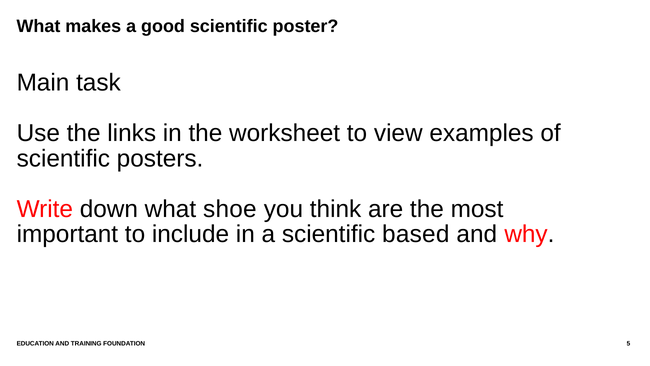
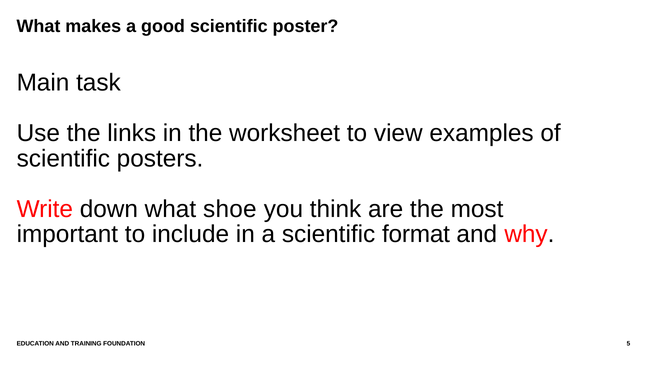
based: based -> format
